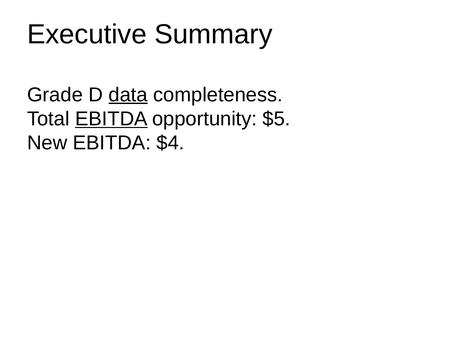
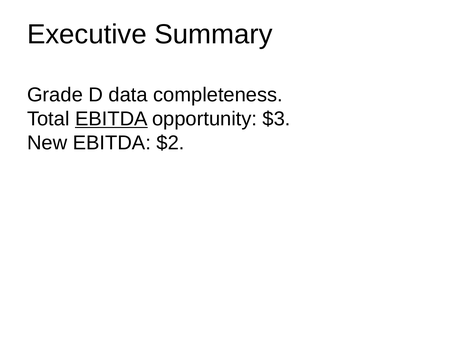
data underline: present -> none
$5: $5 -> $3
$4: $4 -> $2
